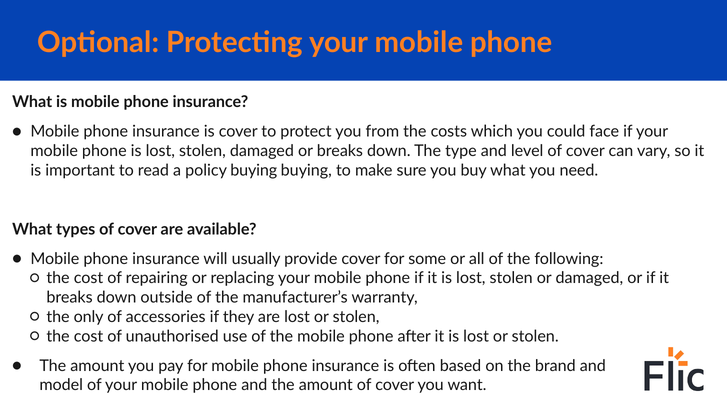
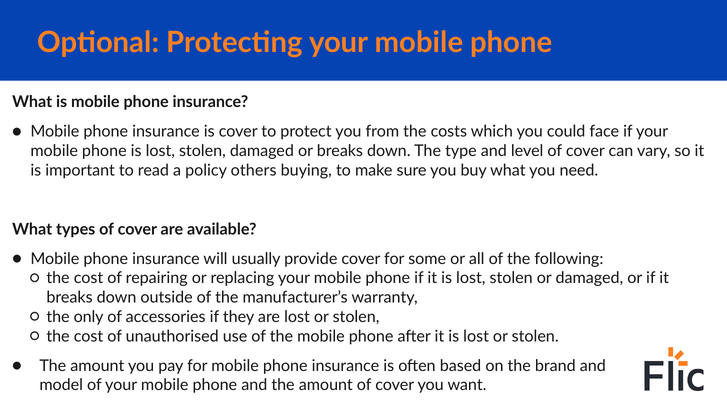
policy buying: buying -> others
